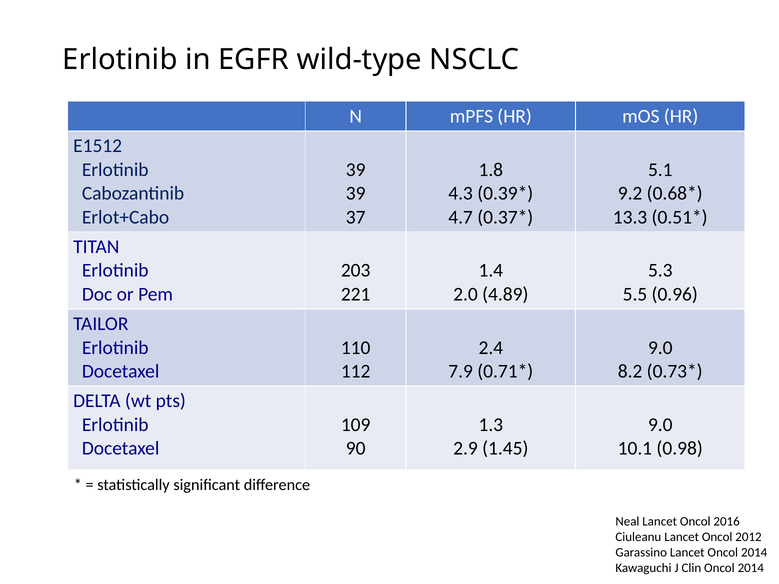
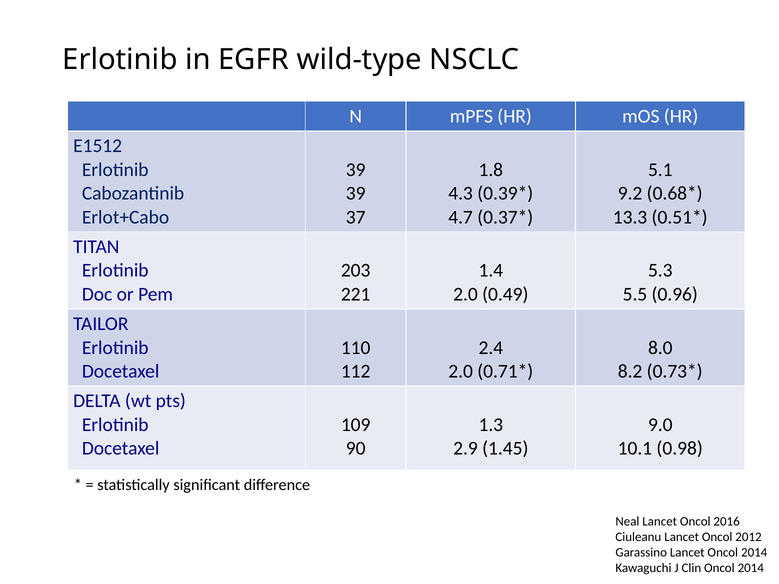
4.89: 4.89 -> 0.49
9.0 at (660, 348): 9.0 -> 8.0
7.9 at (461, 372): 7.9 -> 2.0
